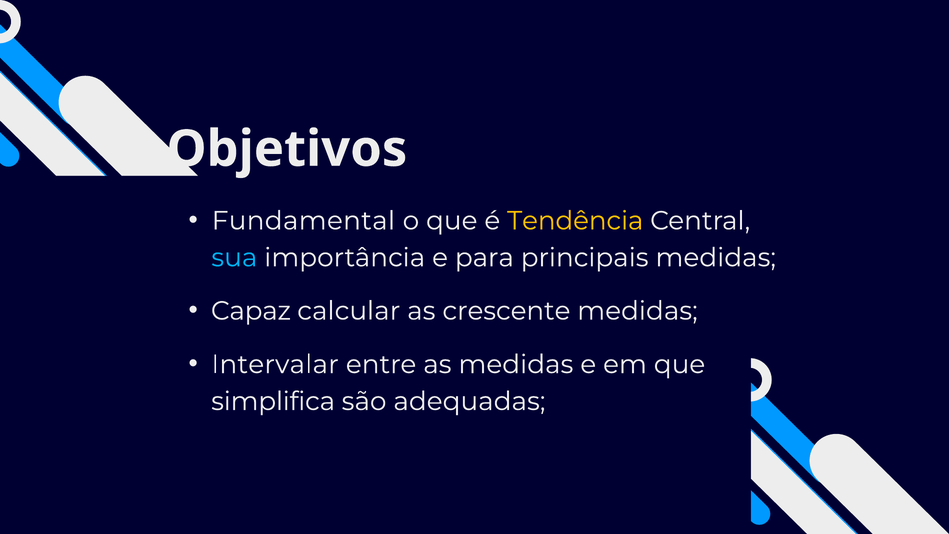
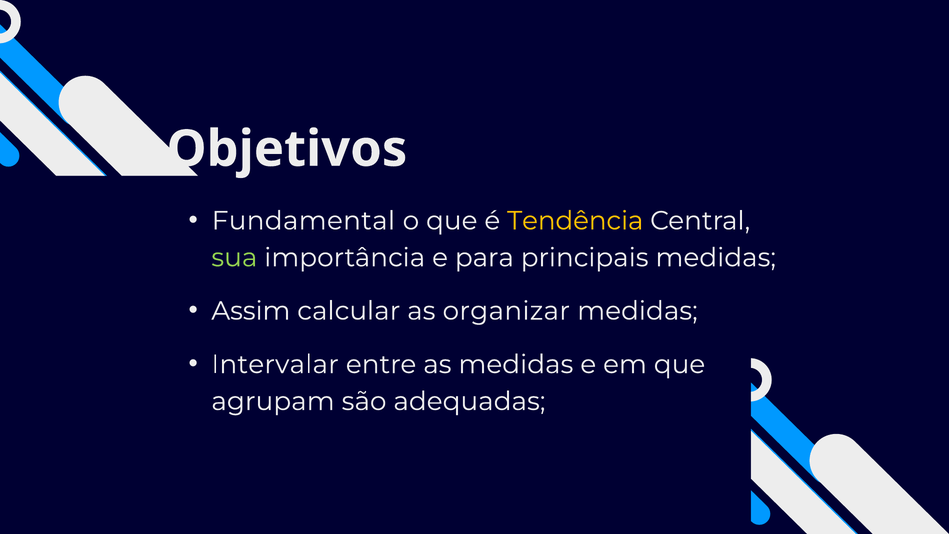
sua colour: light blue -> light green
Capaz: Capaz -> Assim
crescente: crescente -> organizar
simplifica: simplifica -> agrupam
